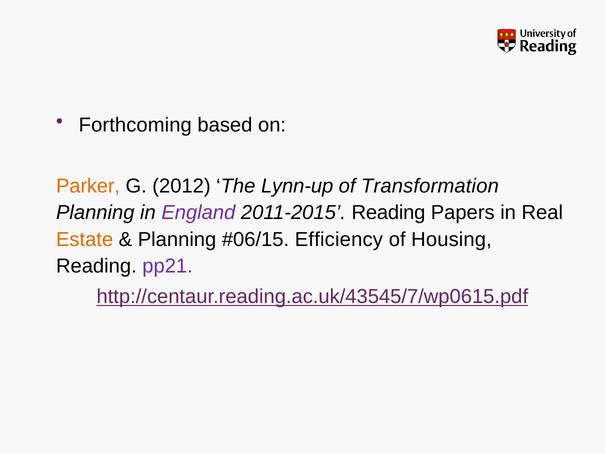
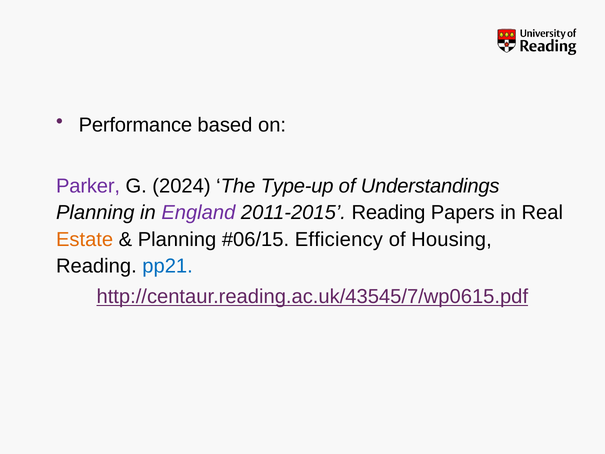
Forthcoming: Forthcoming -> Performance
Parker colour: orange -> purple
2012: 2012 -> 2024
Lynn-up: Lynn-up -> Type-up
Transformation: Transformation -> Understandings
pp21 colour: purple -> blue
